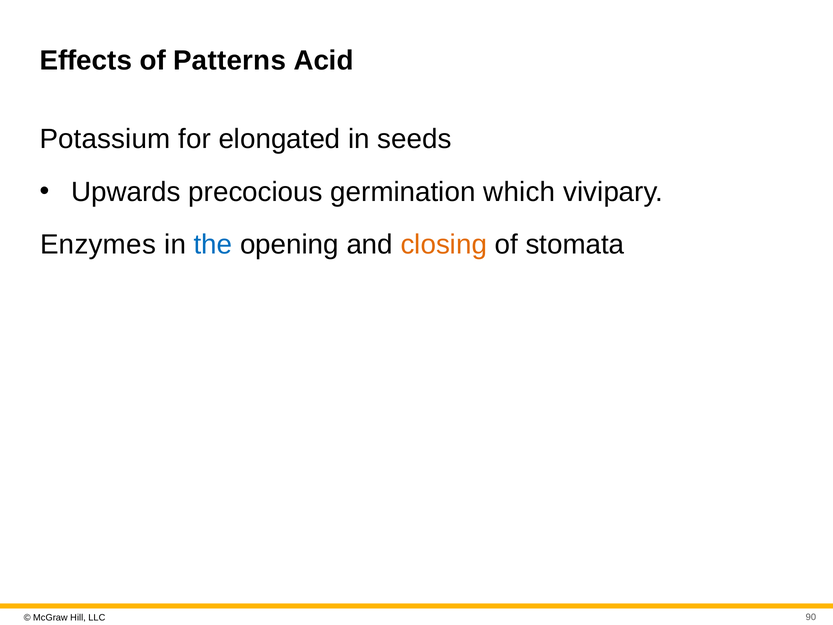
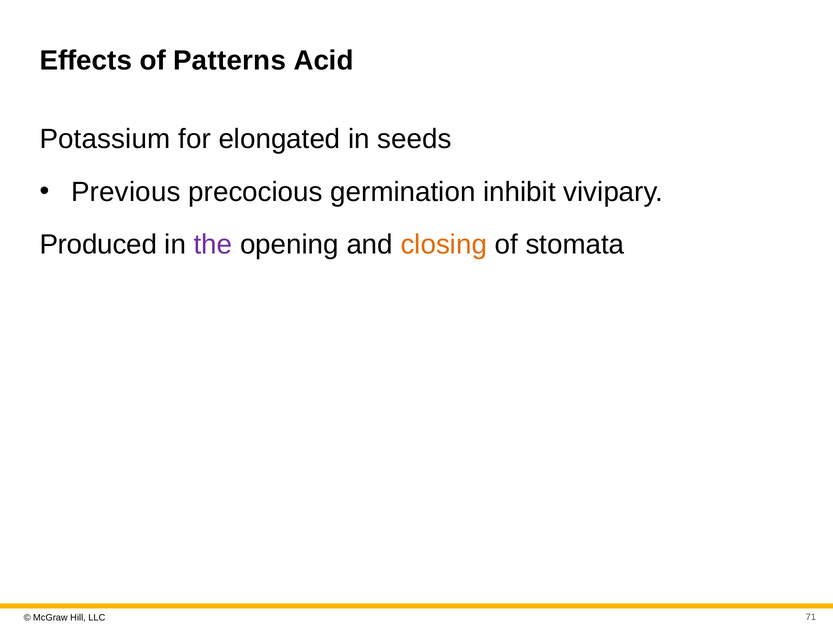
Upwards: Upwards -> Previous
which: which -> inhibit
Enzymes: Enzymes -> Produced
the colour: blue -> purple
90: 90 -> 71
